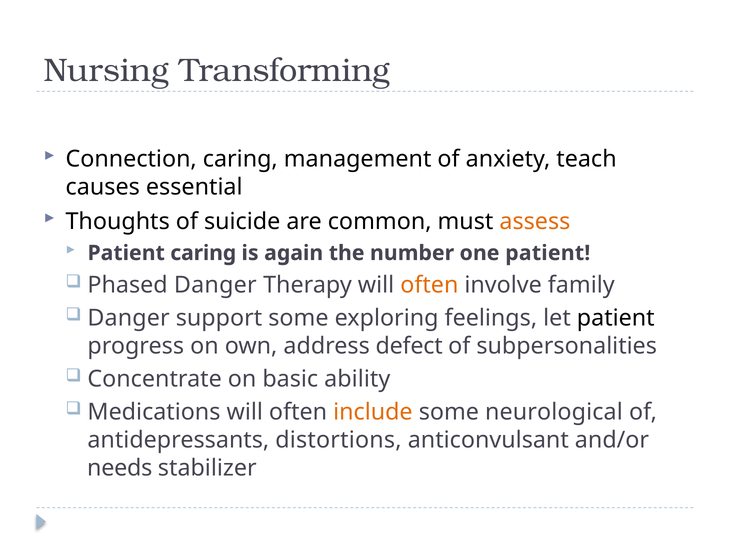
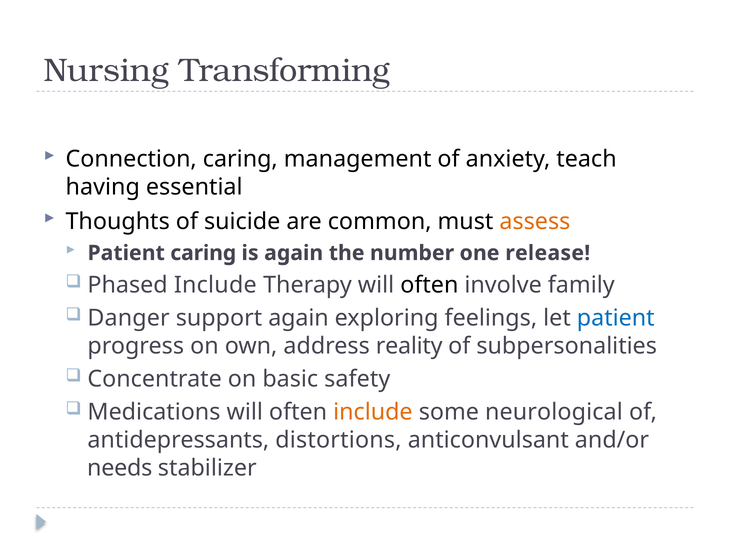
causes: causes -> having
one patient: patient -> release
Phased Danger: Danger -> Include
often at (429, 285) colour: orange -> black
support some: some -> again
patient at (616, 318) colour: black -> blue
defect: defect -> reality
ability: ability -> safety
